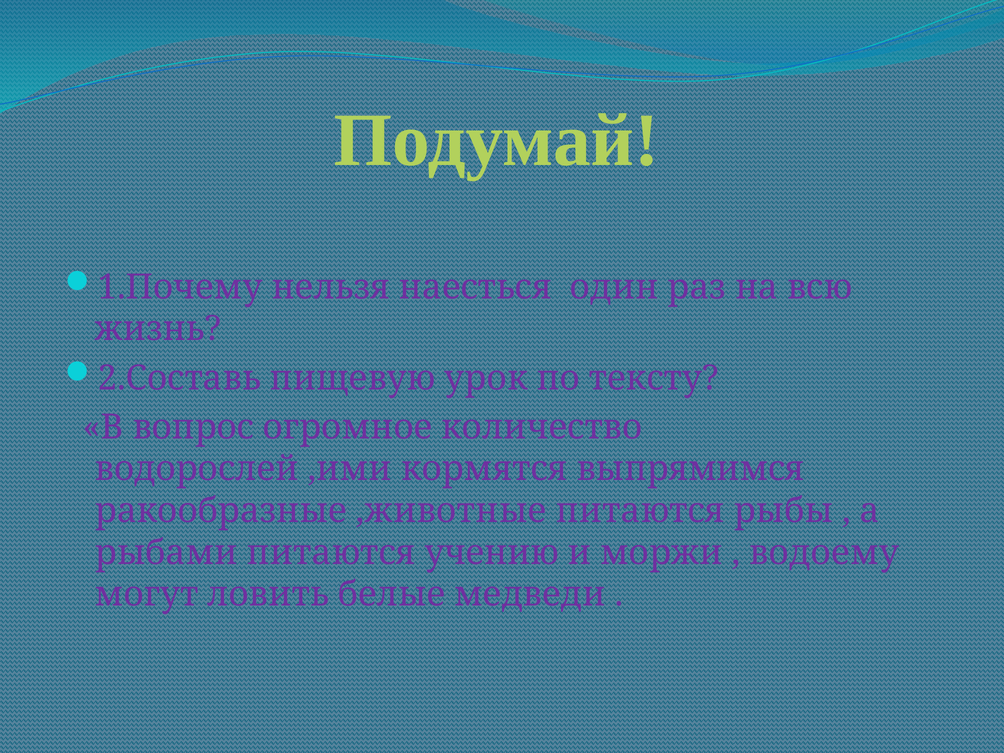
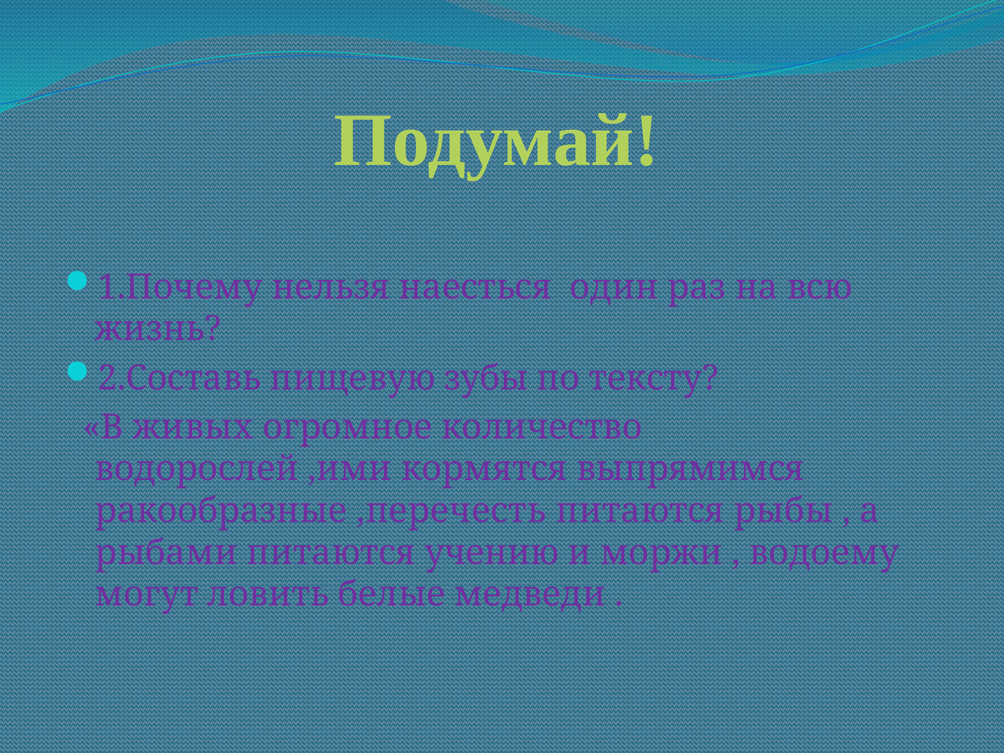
урок: урок -> зубы
вопрос: вопрос -> живых
,животные: ,животные -> ,перечесть
